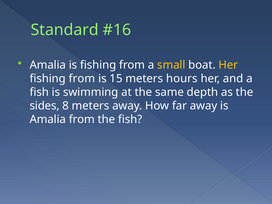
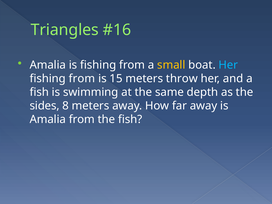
Standard: Standard -> Triangles
Her at (228, 65) colour: yellow -> light blue
hours: hours -> throw
